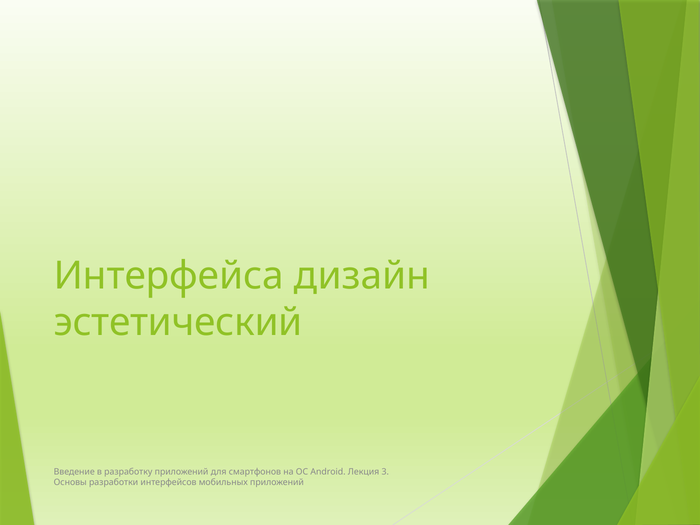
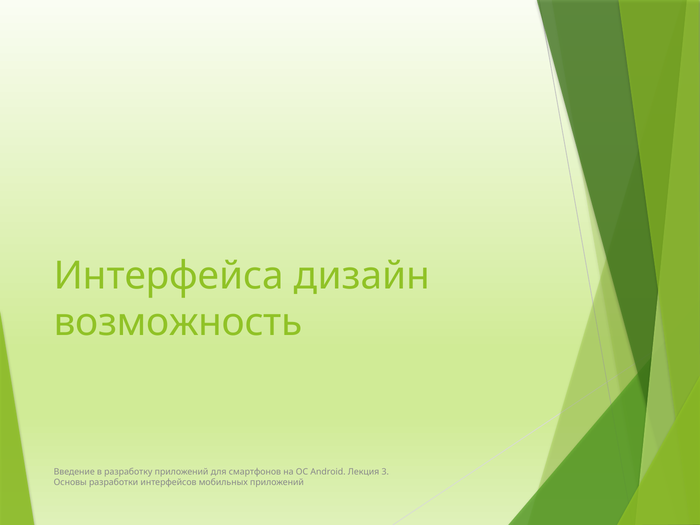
эстетический: эстетический -> возможность
